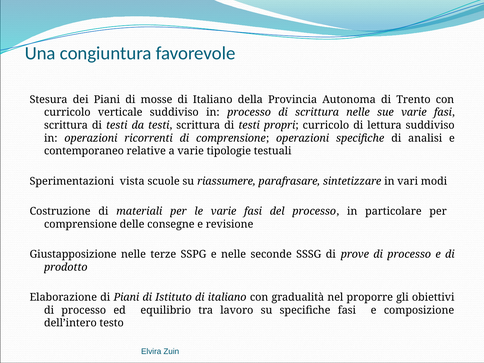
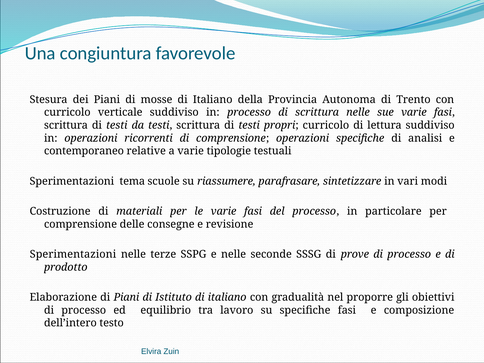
vista: vista -> tema
Giustapposizione at (73, 254): Giustapposizione -> Sperimentazioni
